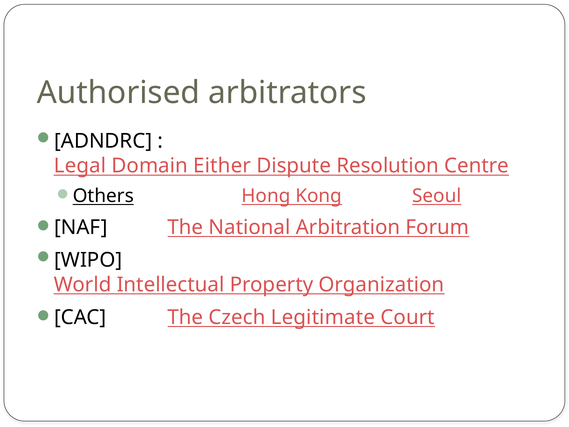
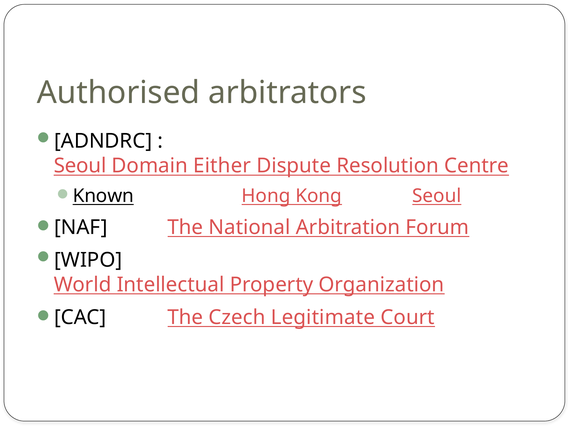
Legal at (80, 166): Legal -> Seoul
Others: Others -> Known
